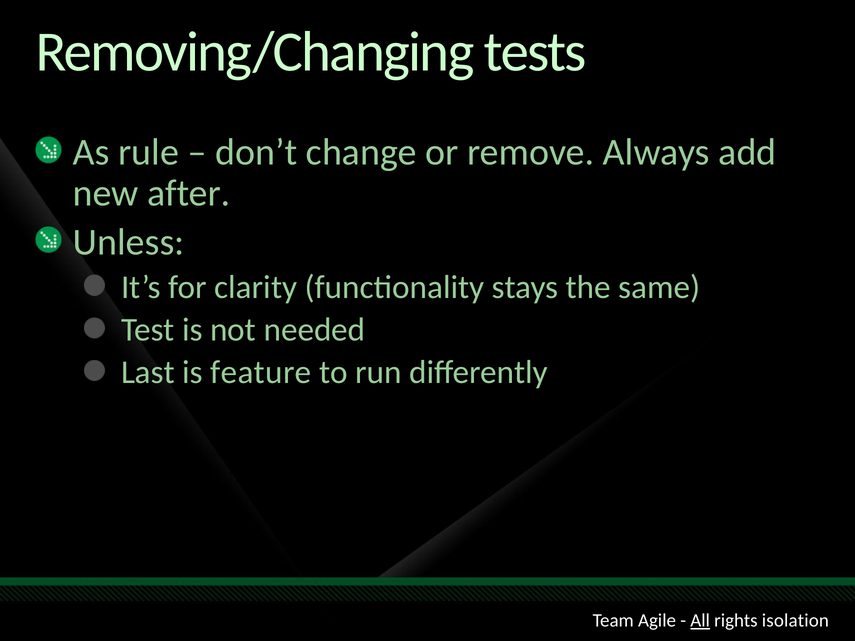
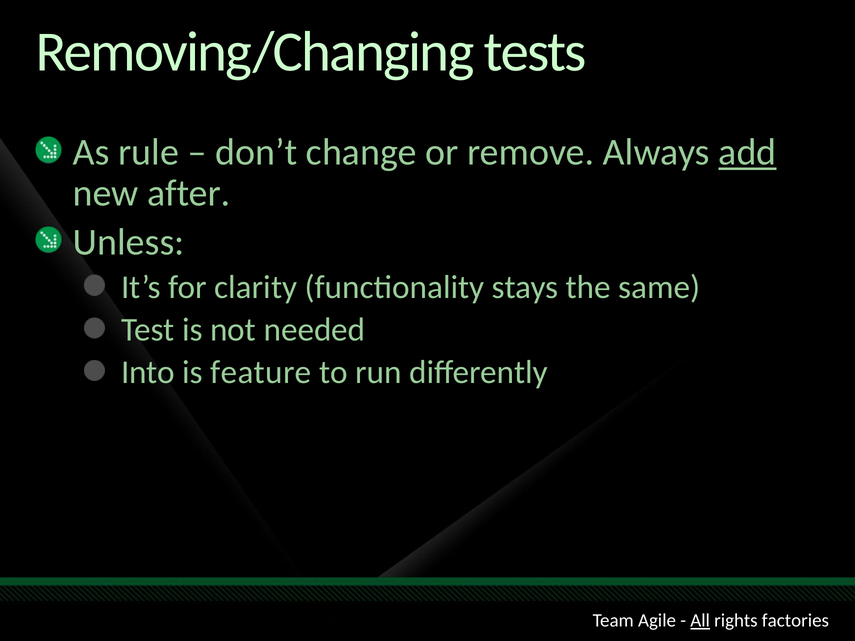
add underline: none -> present
Last: Last -> Into
isolation: isolation -> factories
